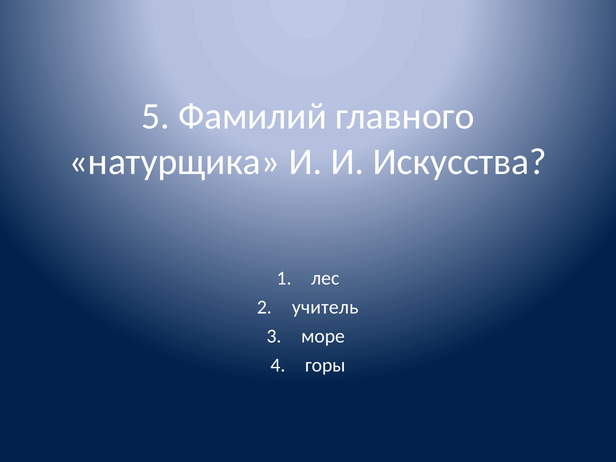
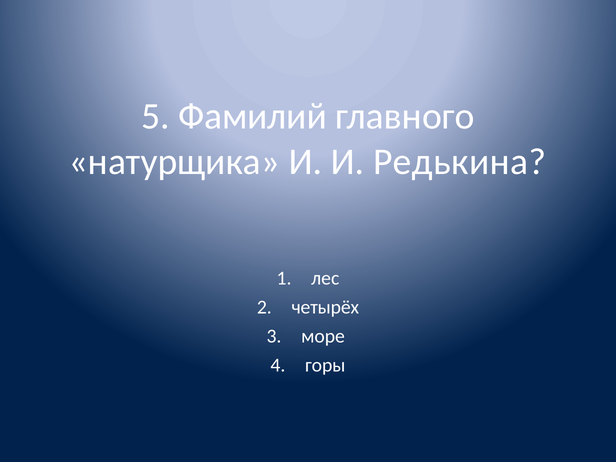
Искусства: Искусства -> Редькина
учитель: учитель -> четырёх
